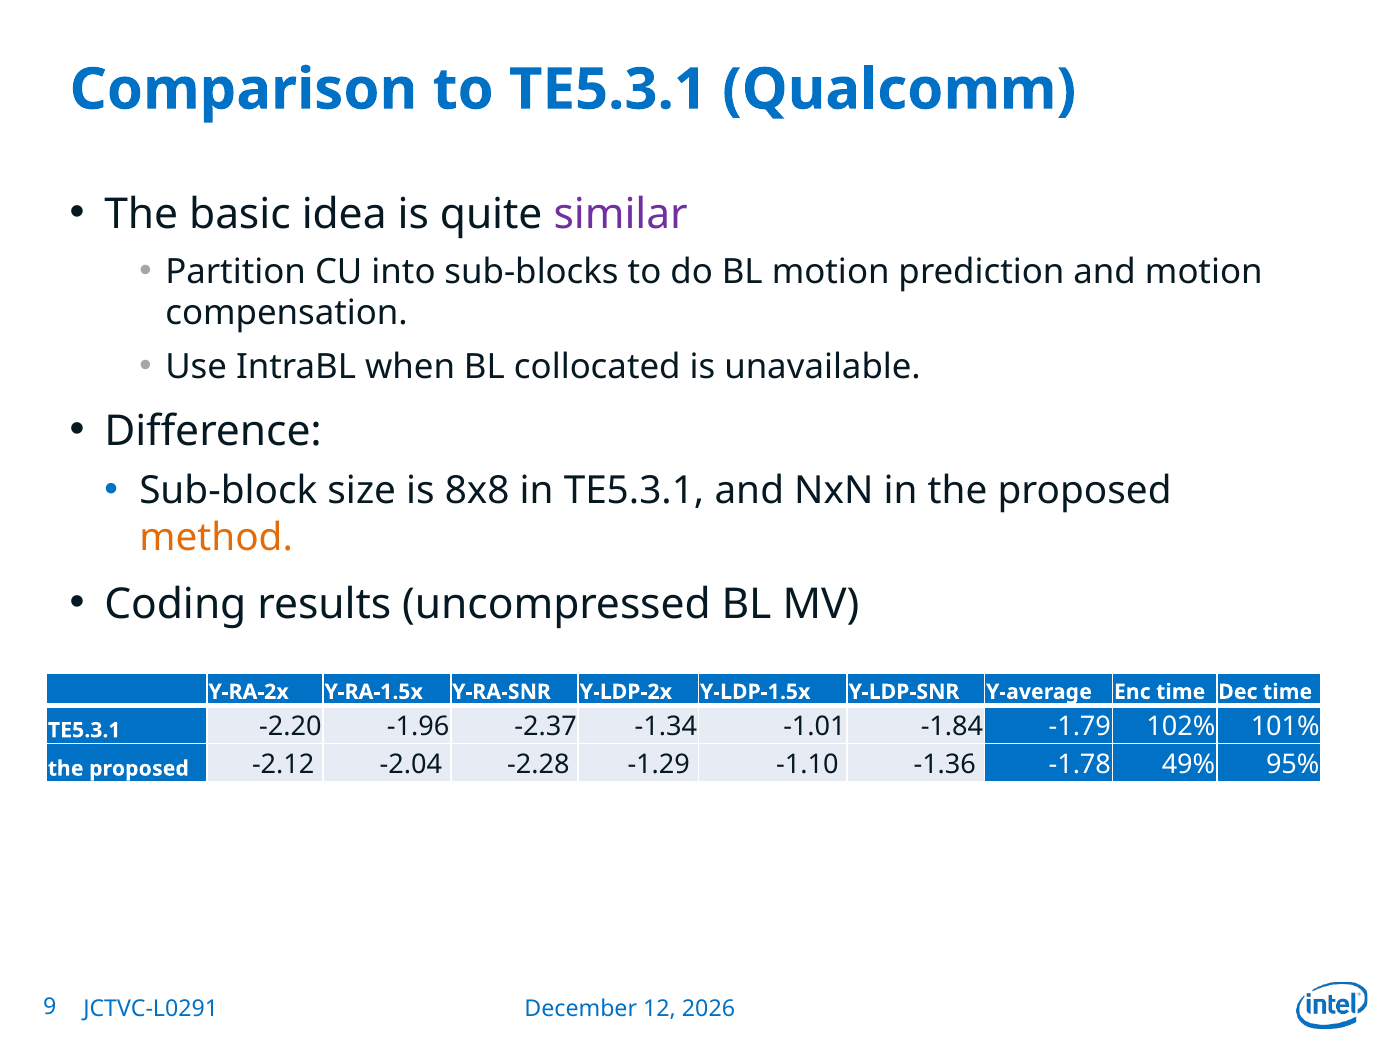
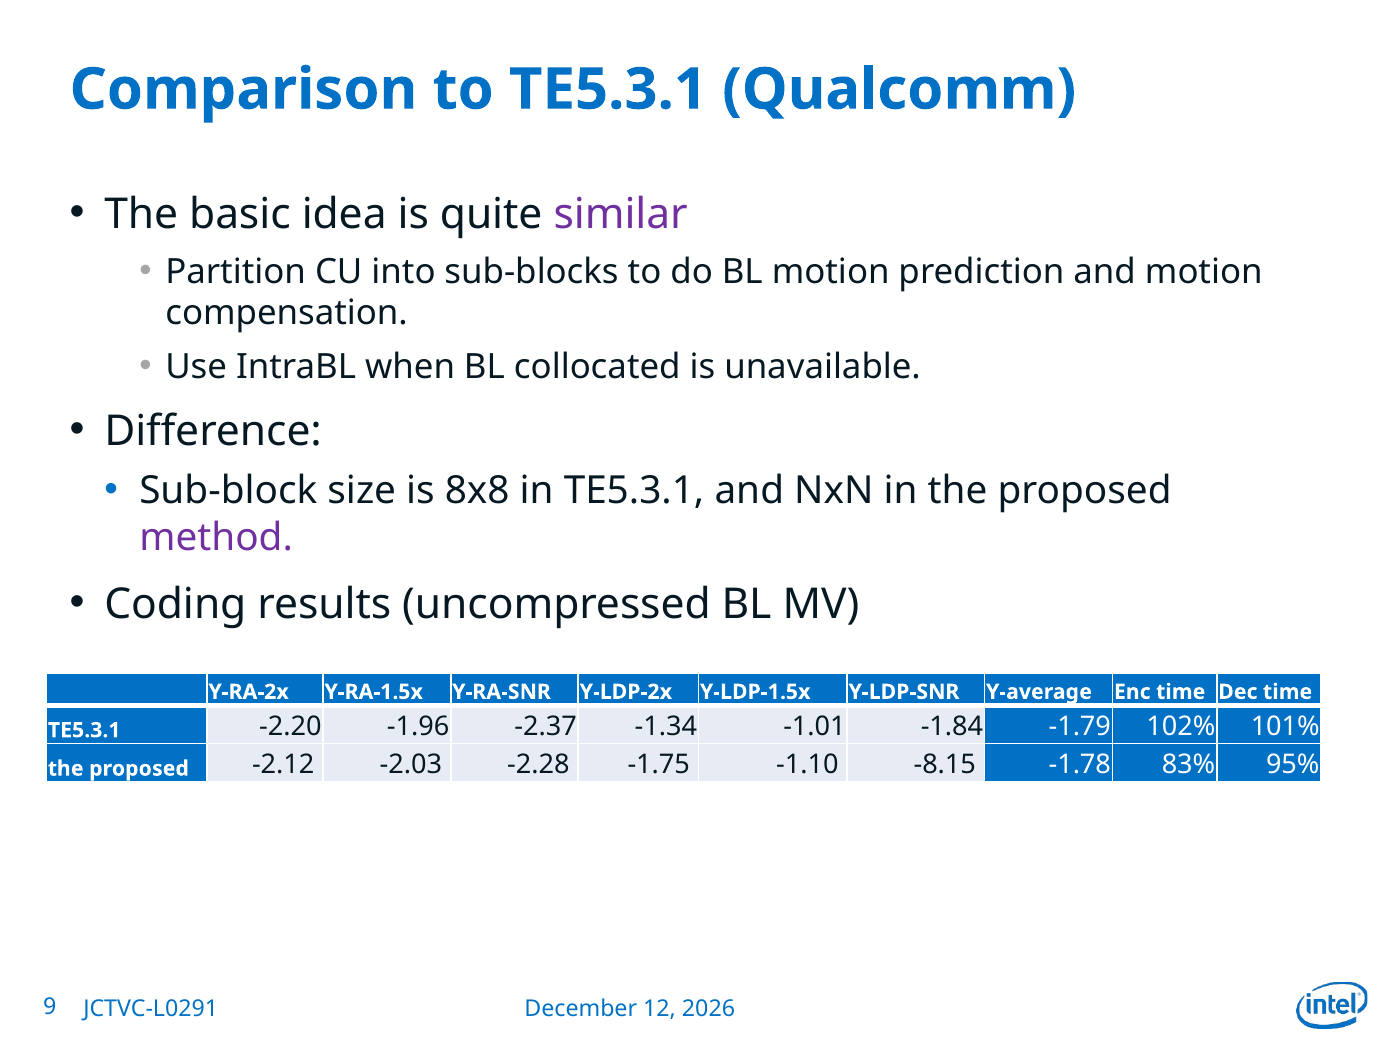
method colour: orange -> purple
-2.04: -2.04 -> -2.03
-1.29: -1.29 -> -1.75
-1.36: -1.36 -> -8.15
49%: 49% -> 83%
